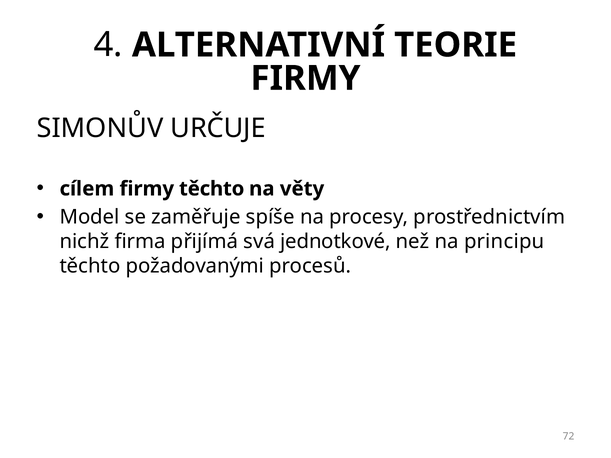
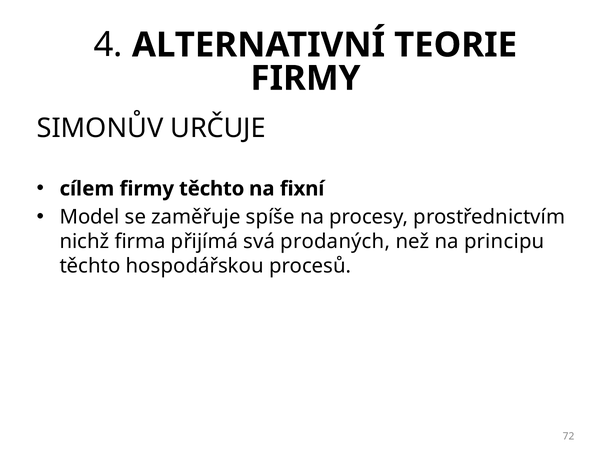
věty: věty -> fixní
jednotkové: jednotkové -> prodaných
požadovanými: požadovanými -> hospodářskou
